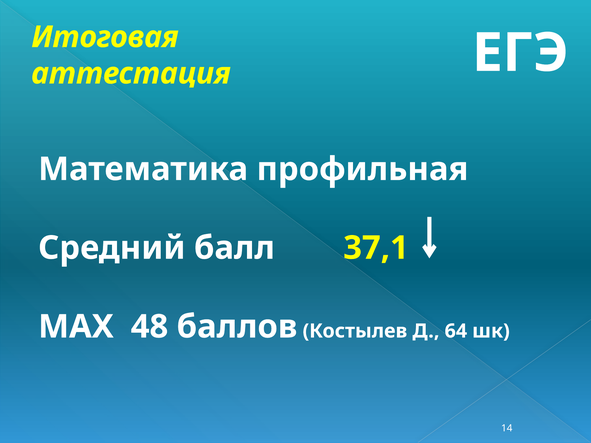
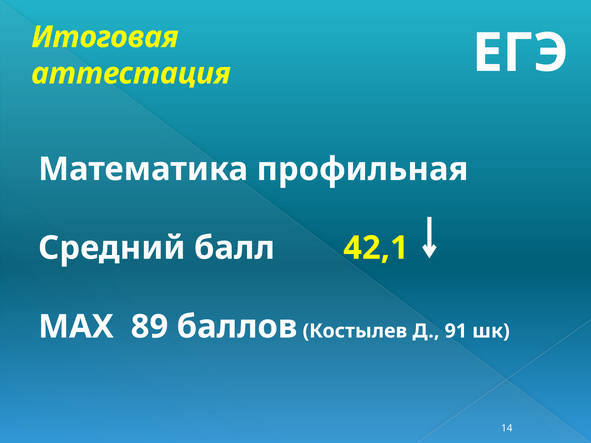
37,1: 37,1 -> 42,1
48: 48 -> 89
64: 64 -> 91
